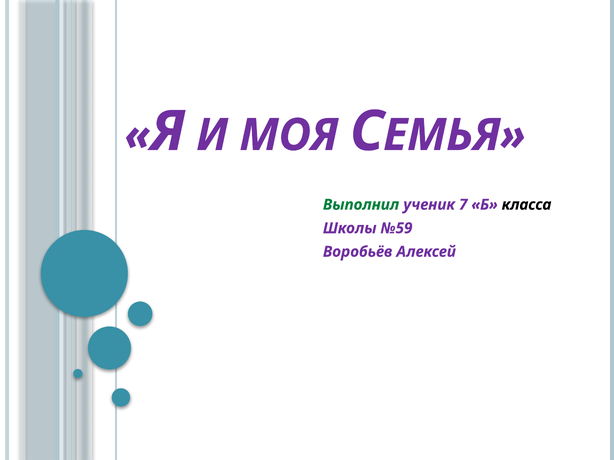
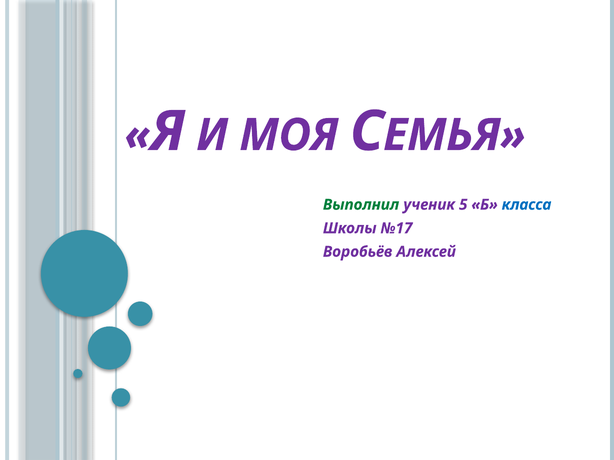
7: 7 -> 5
класса colour: black -> blue
№59: №59 -> №17
